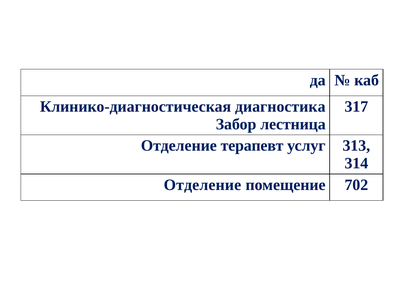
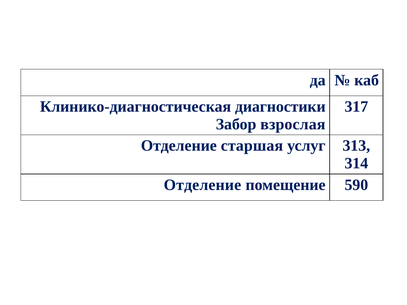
диагностика: диагностика -> диагностики
лестница: лестница -> взрослая
терапевт: терапевт -> старшая
702: 702 -> 590
